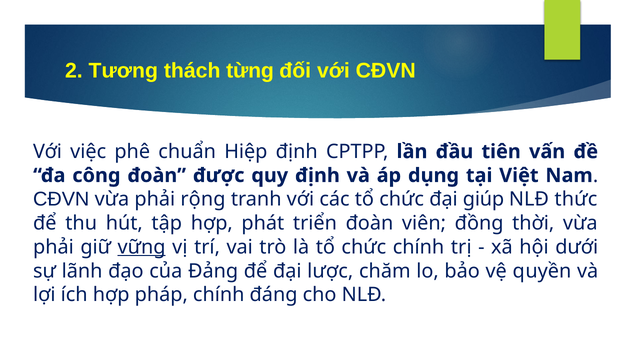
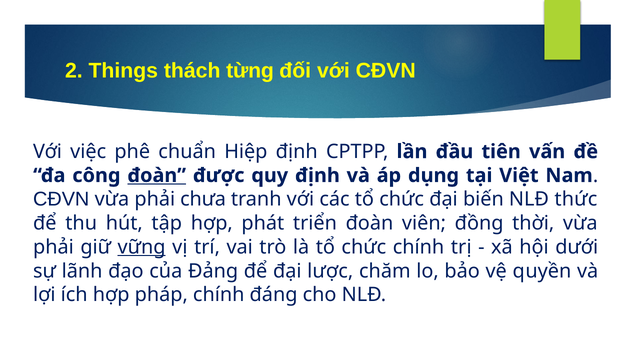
Tương: Tương -> Things
đoàn at (157, 175) underline: none -> present
rộng: rộng -> chưa
giúp: giúp -> biến
